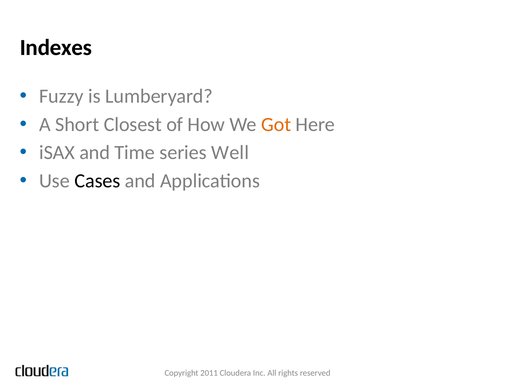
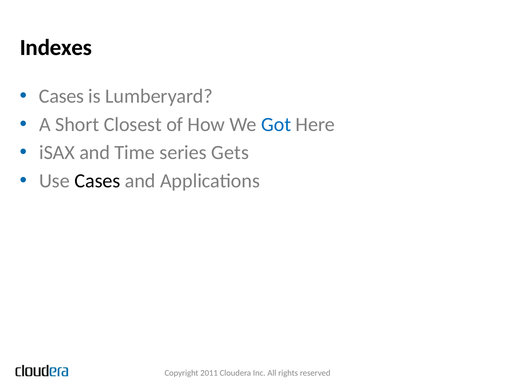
Fuzzy at (61, 96): Fuzzy -> Cases
Got colour: orange -> blue
Well: Well -> Gets
